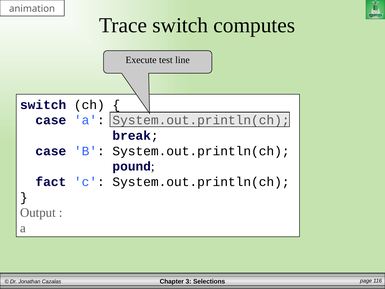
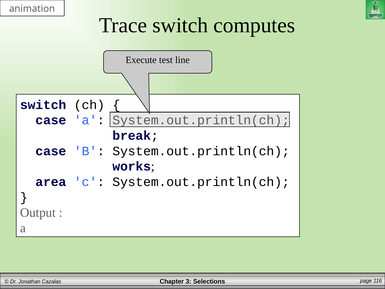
pound: pound -> works
fact: fact -> area
